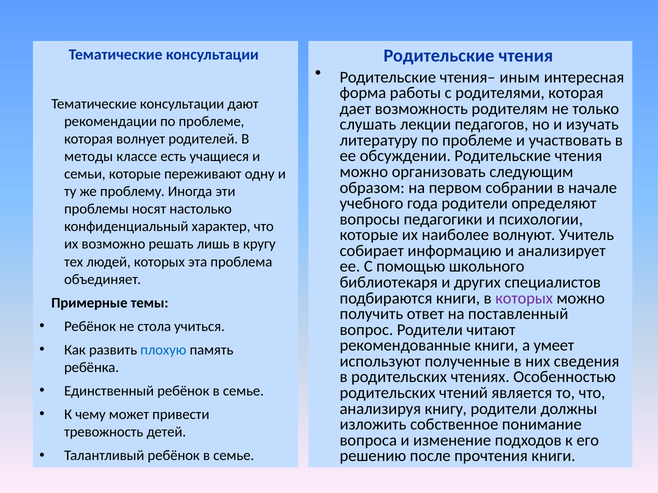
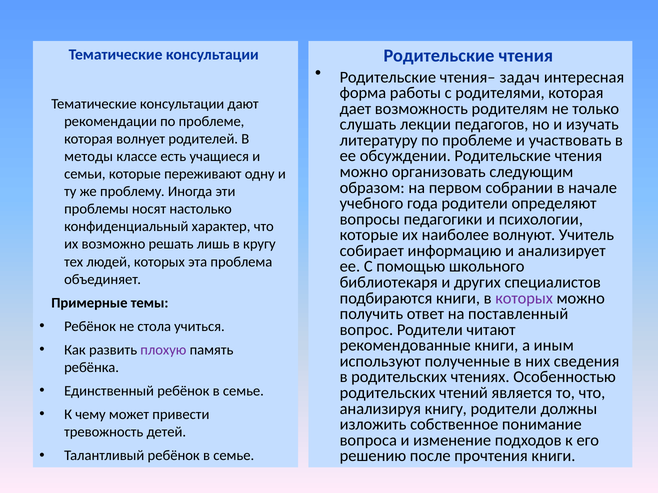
иным: иным -> задач
умеет: умеет -> иным
плохую colour: blue -> purple
